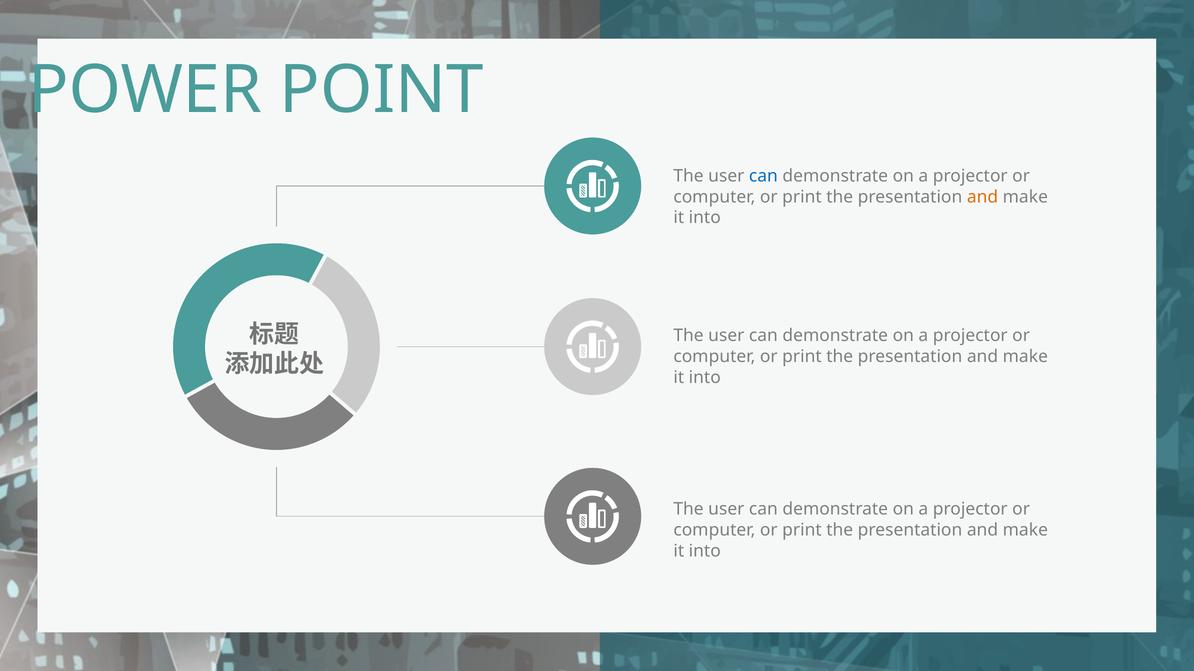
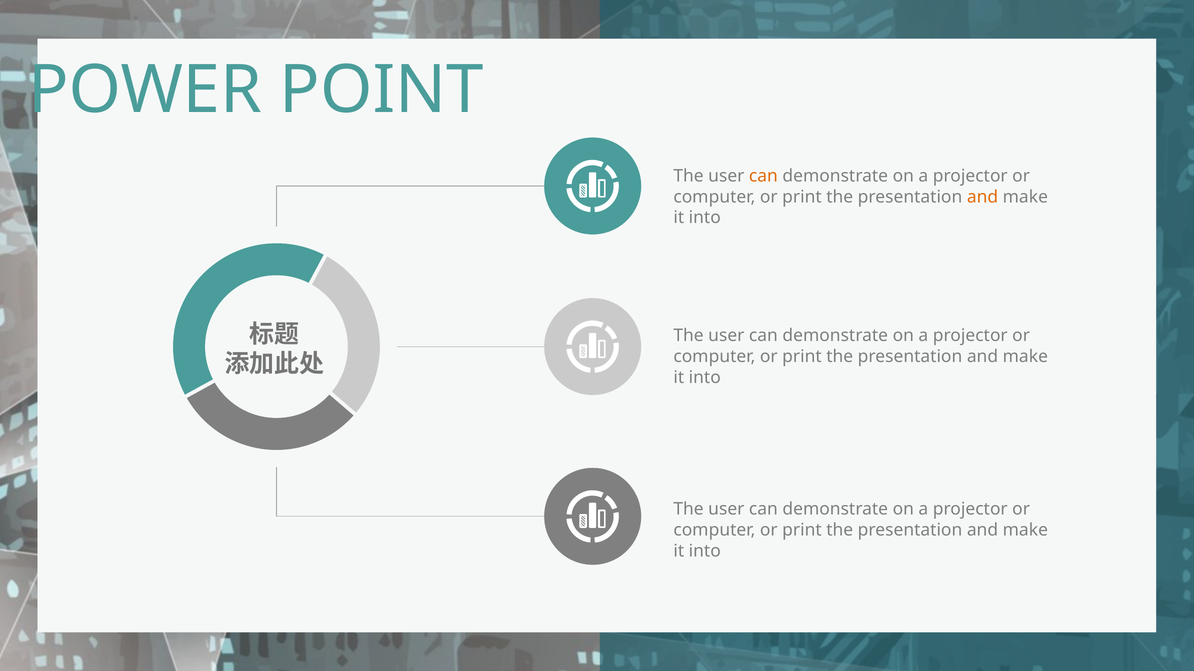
can at (763, 176) colour: blue -> orange
